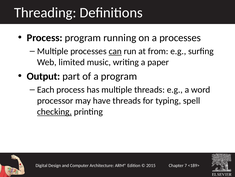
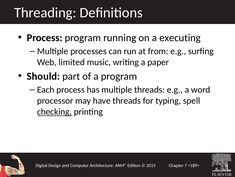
a processes: processes -> executing
can underline: present -> none
Output: Output -> Should
